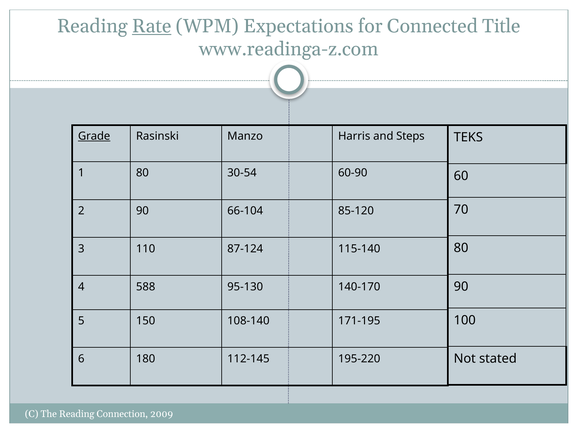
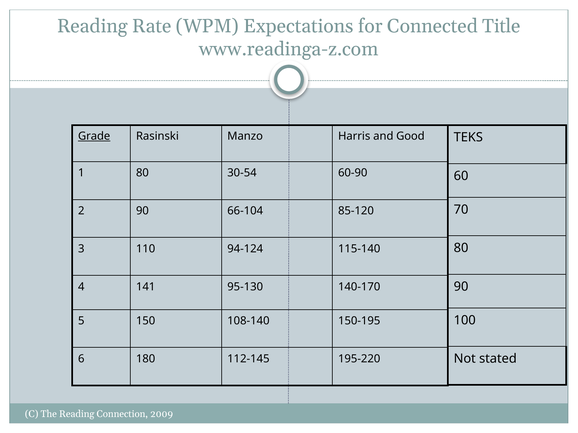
Rate underline: present -> none
Steps: Steps -> Good
87-124: 87-124 -> 94-124
588: 588 -> 141
171-195: 171-195 -> 150-195
